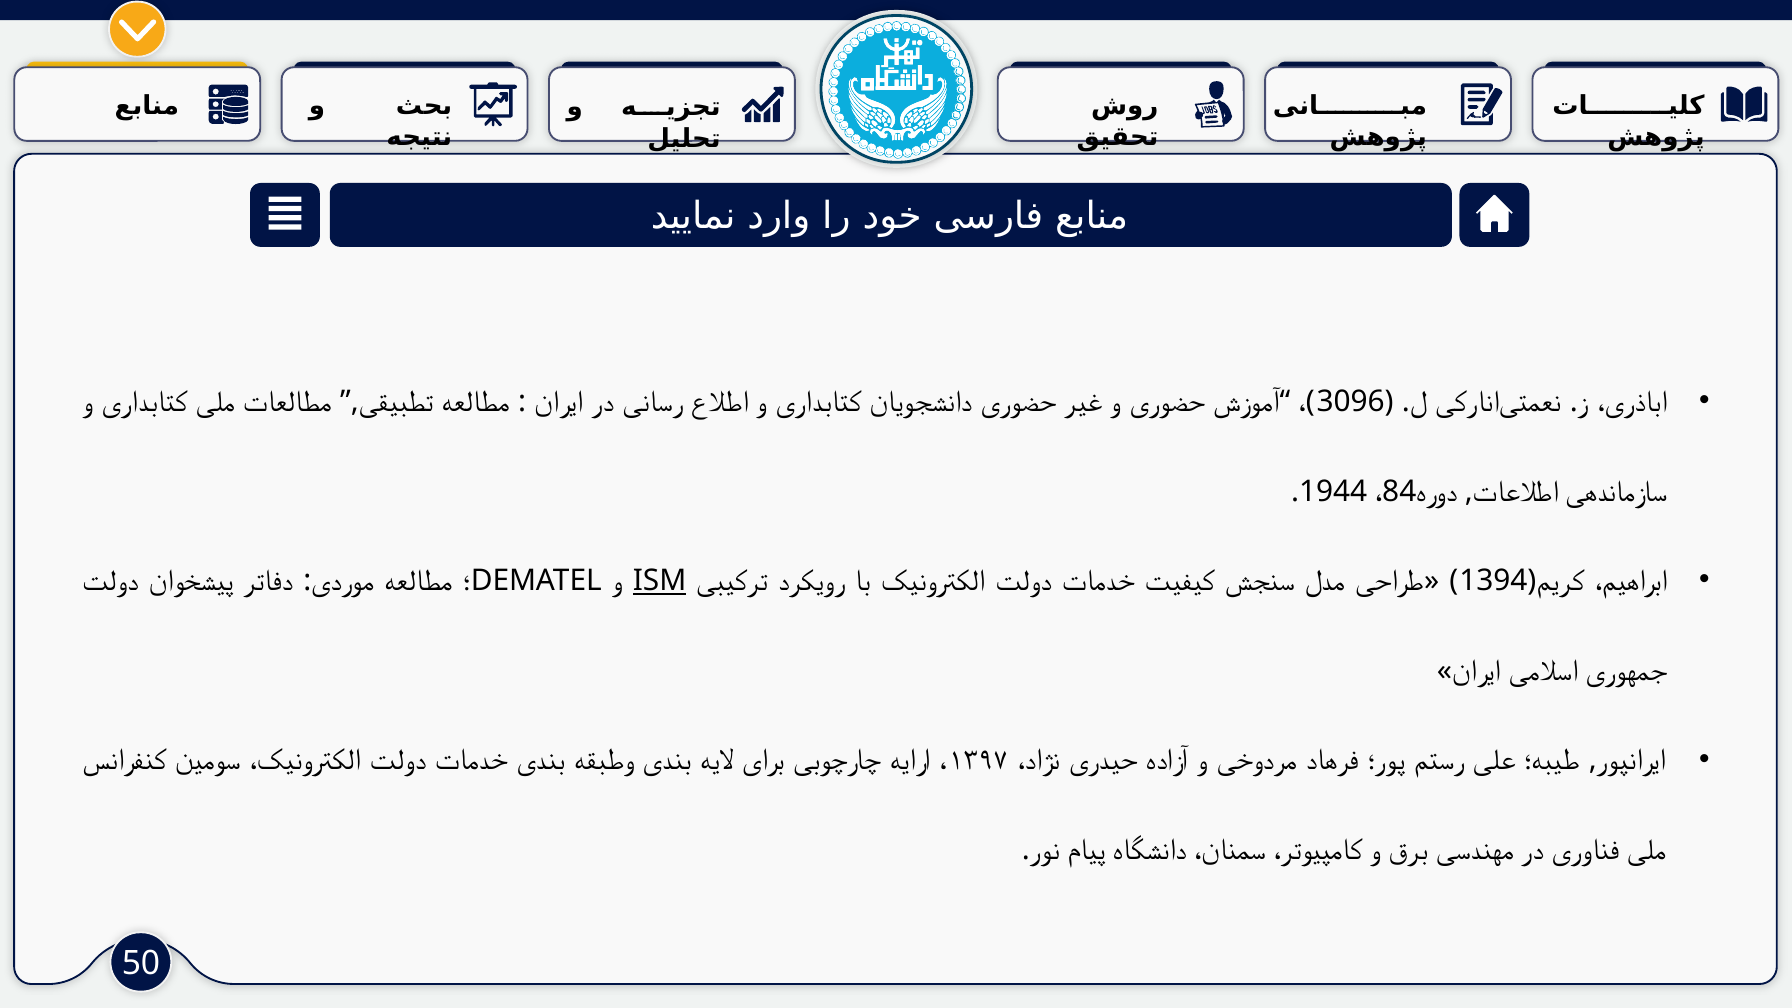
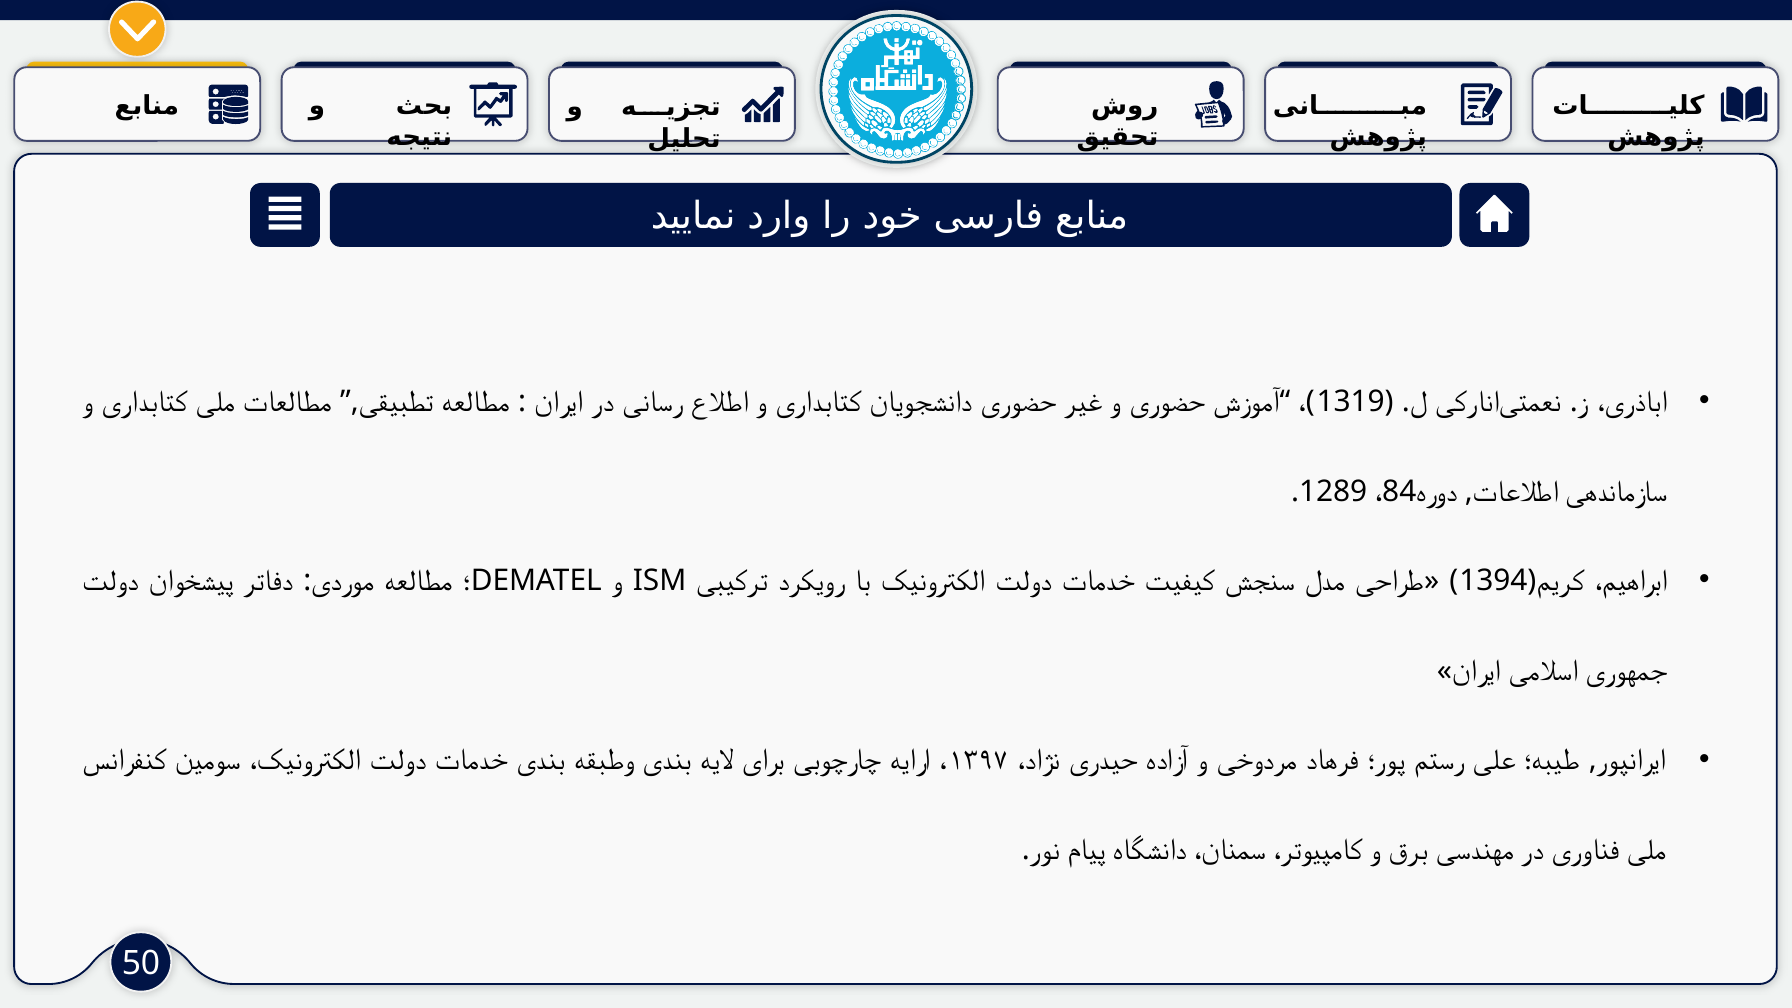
3096: 3096 -> 1319
1944: 1944 -> 1289
ISM underline: present -> none
